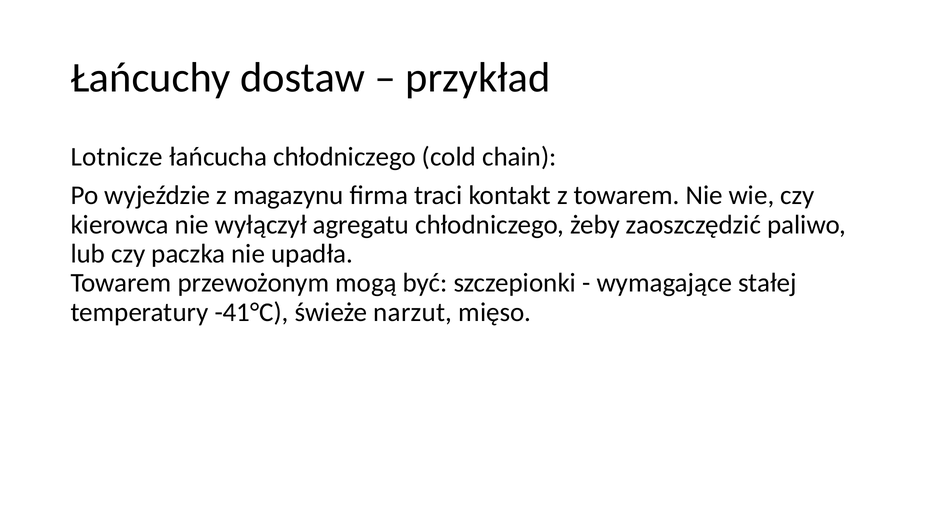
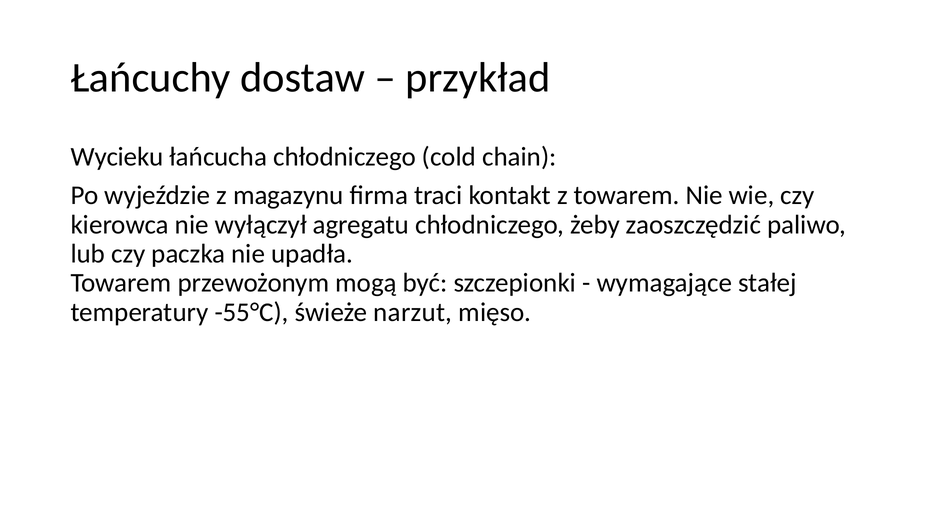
Lotnicze: Lotnicze -> Wycieku
-41°C: -41°C -> -55°C
